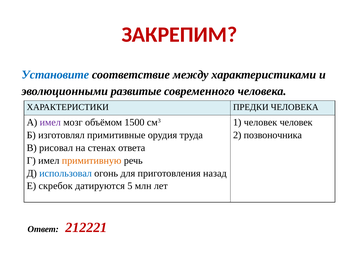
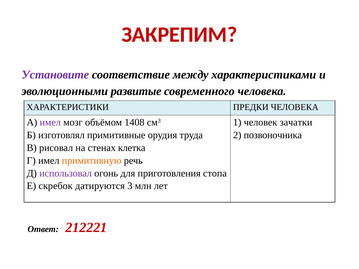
Установите colour: blue -> purple
1500: 1500 -> 1408
человек человек: человек -> зачатки
ответа: ответа -> клетка
использовал colour: blue -> purple
назад: назад -> стопа
5: 5 -> 3
